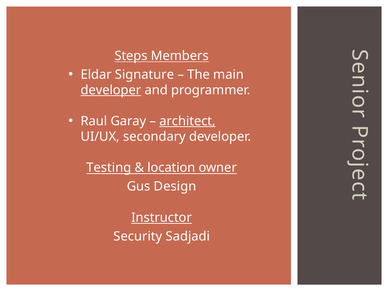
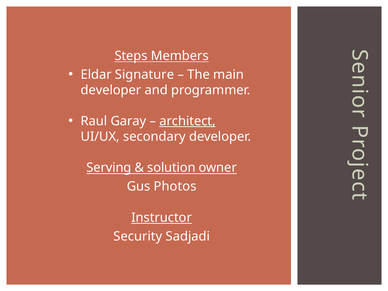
developer at (111, 90) underline: present -> none
Testing: Testing -> Serving
location: location -> solution
Design: Design -> Photos
